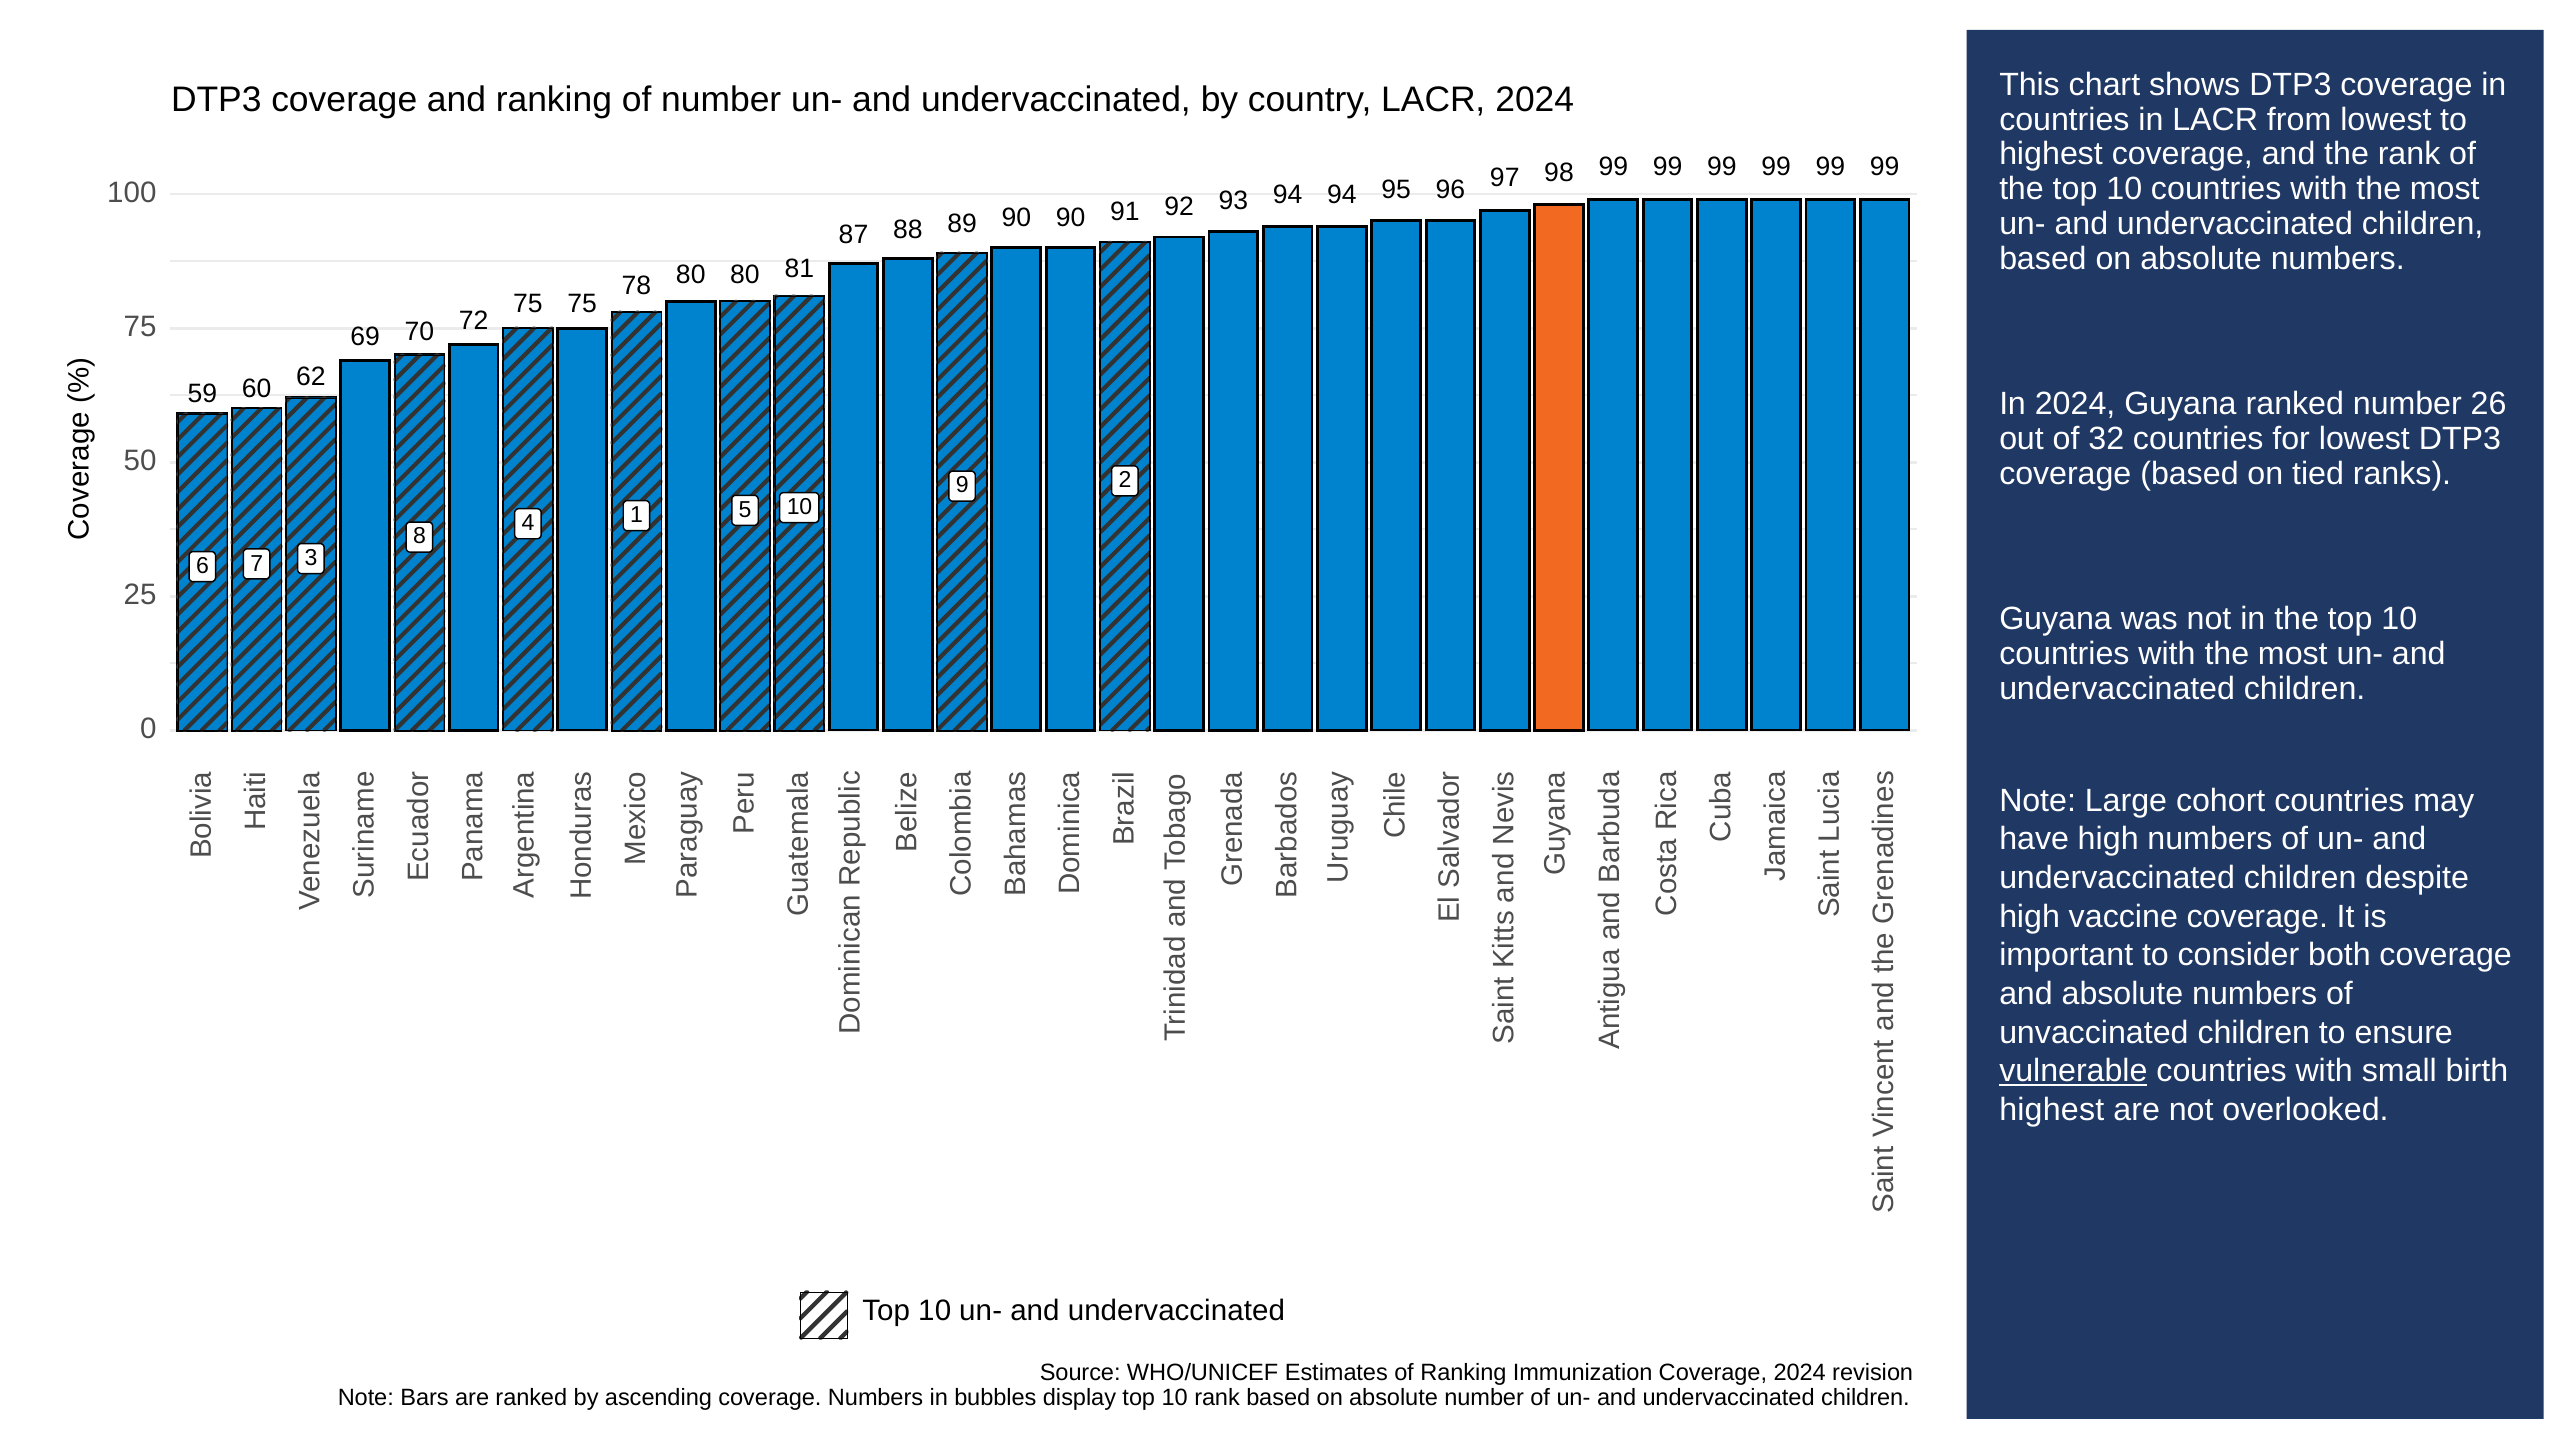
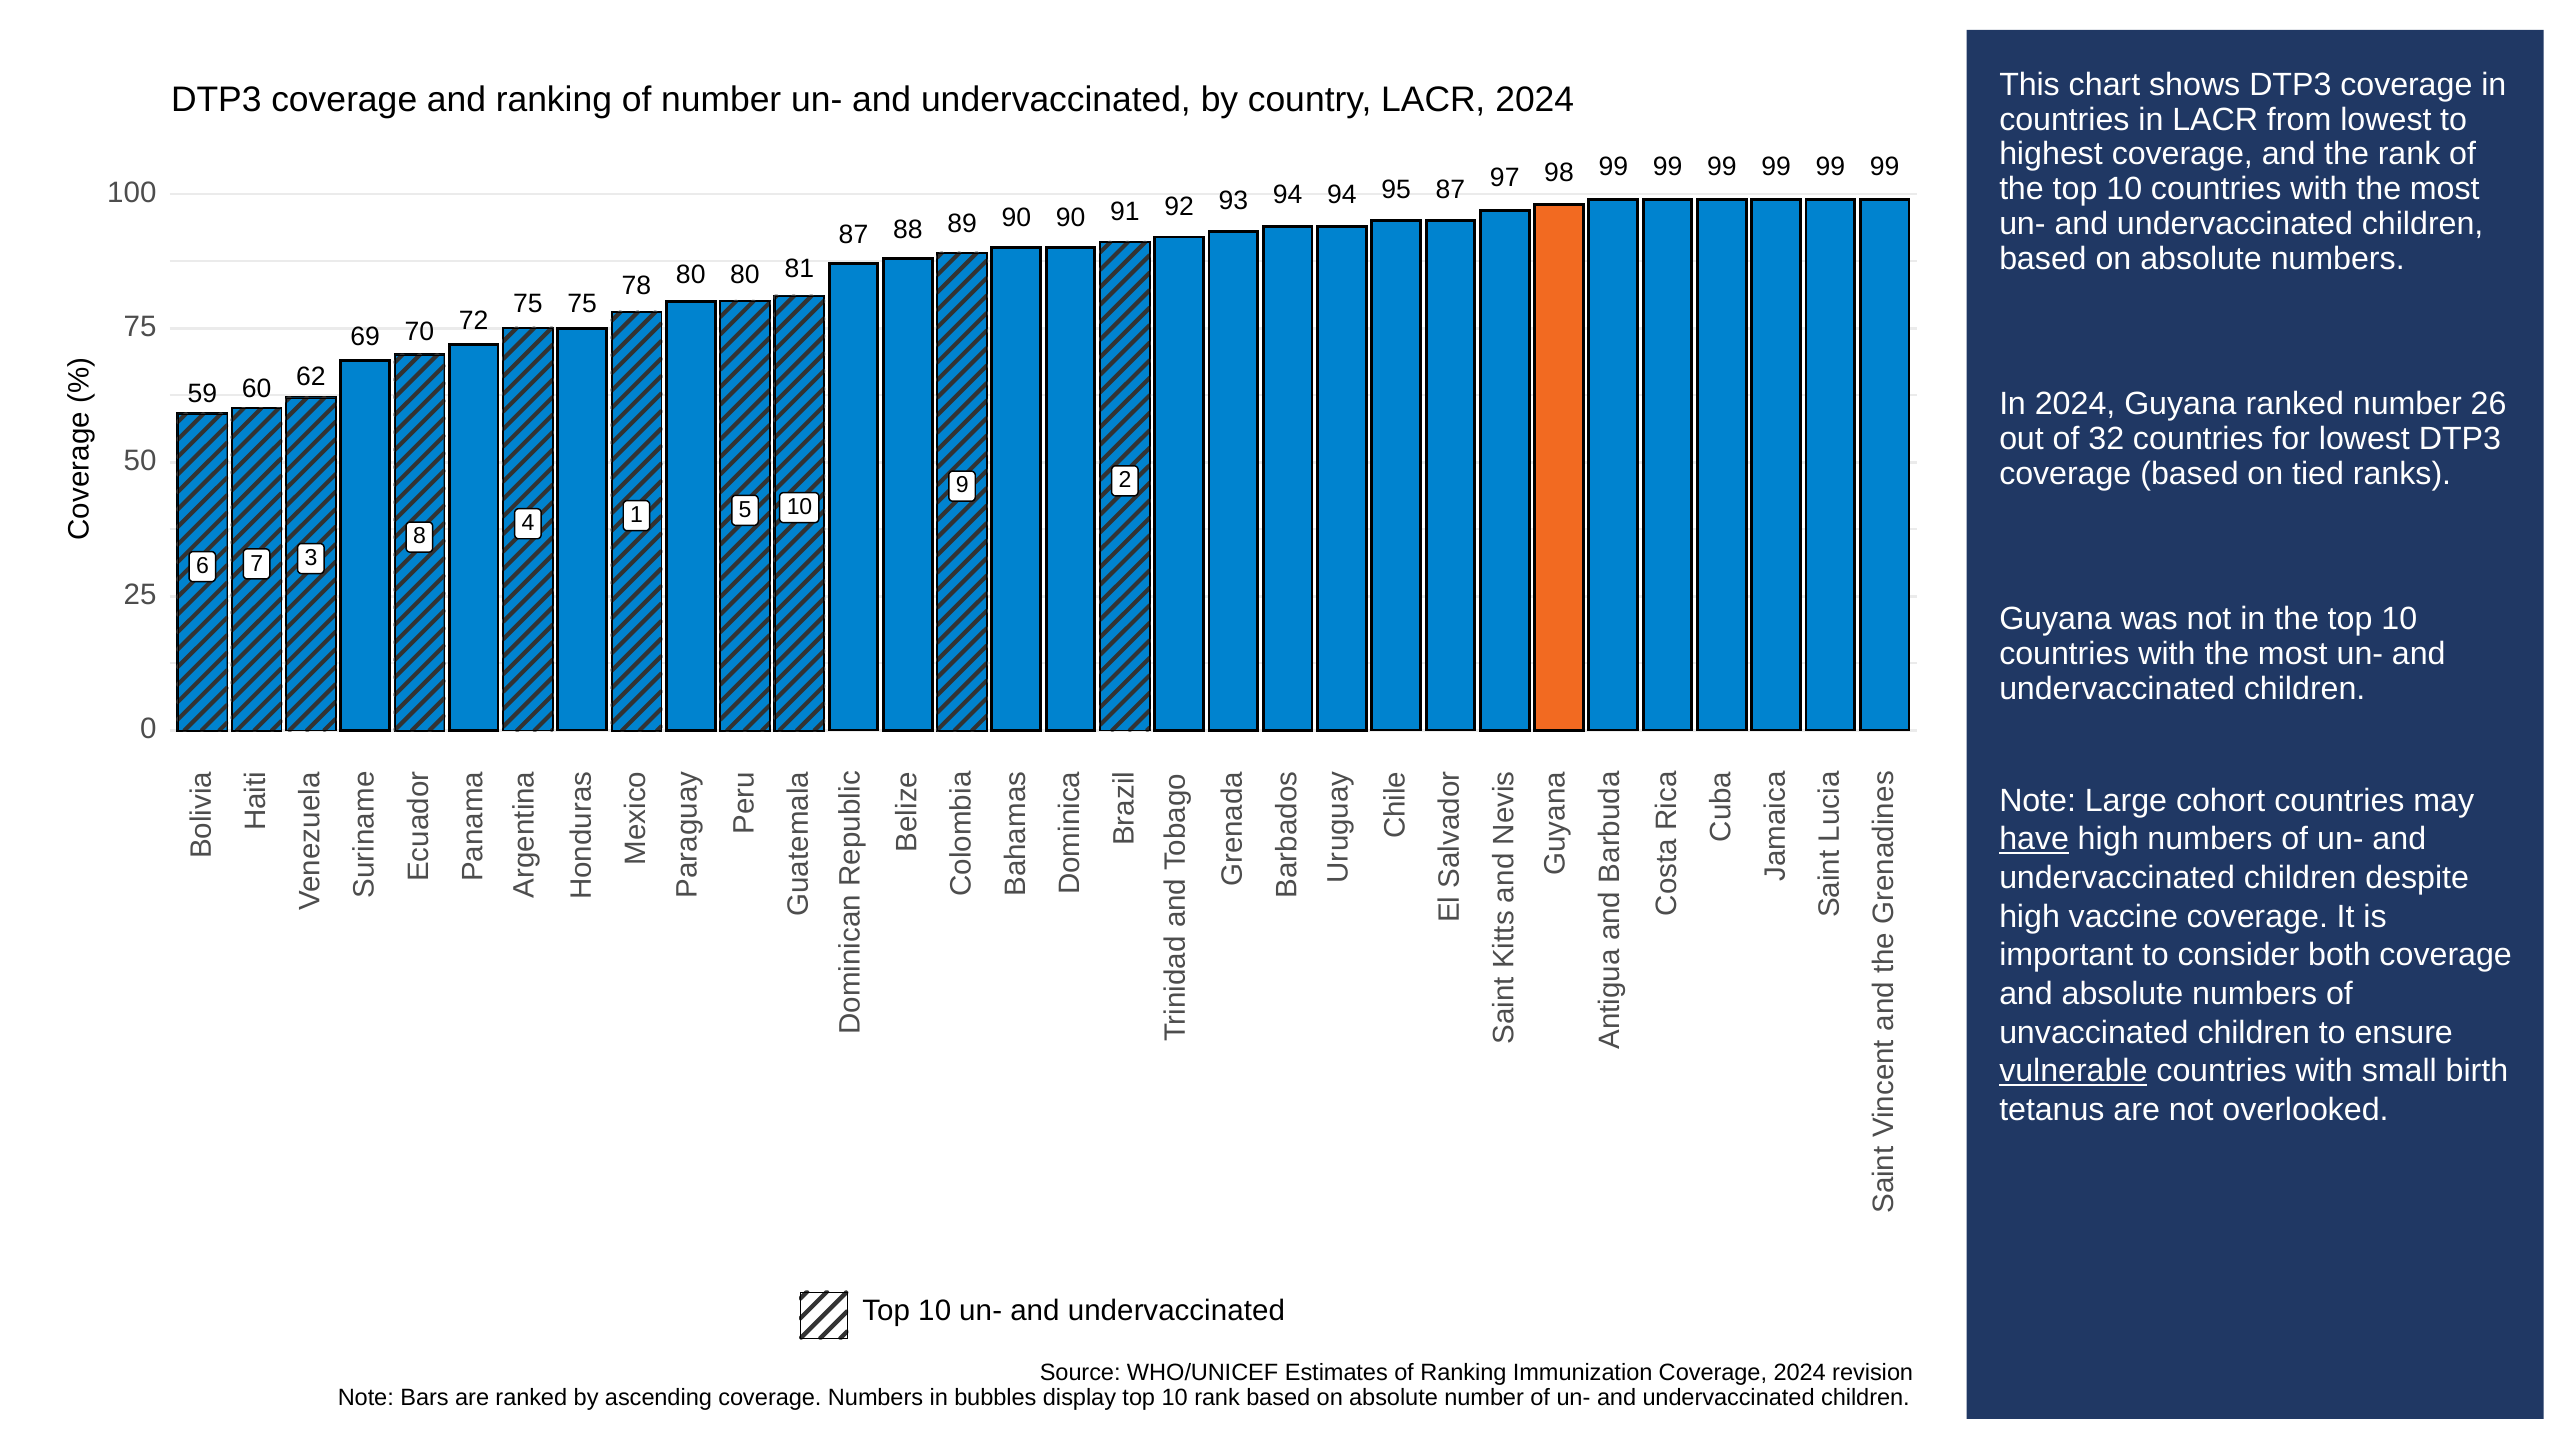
95 96: 96 -> 87
have underline: none -> present
highest at (2052, 1110): highest -> tetanus
